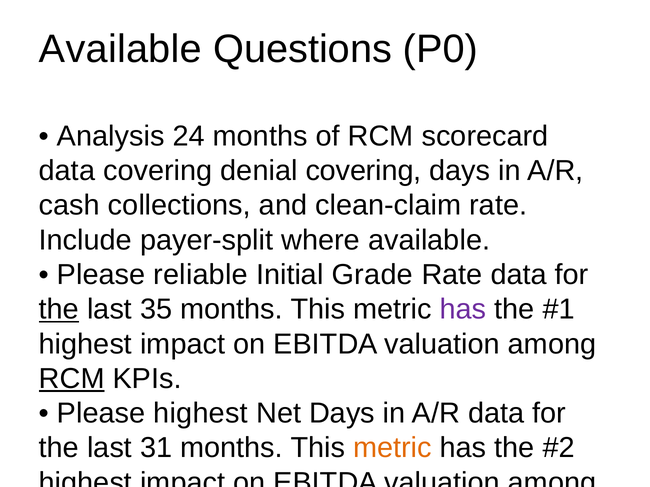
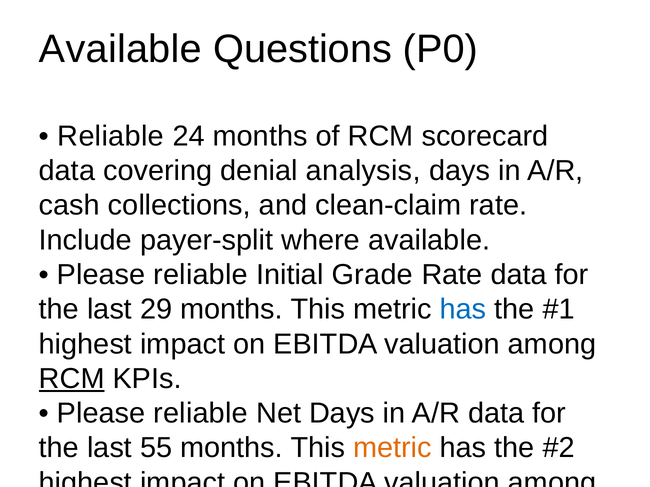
Analysis at (111, 136): Analysis -> Reliable
denial covering: covering -> analysis
the at (59, 310) underline: present -> none
35: 35 -> 29
has at (463, 310) colour: purple -> blue
highest at (201, 414): highest -> reliable
31: 31 -> 55
